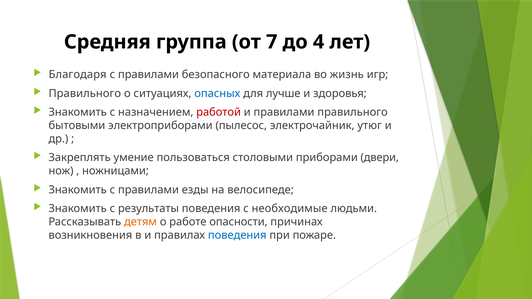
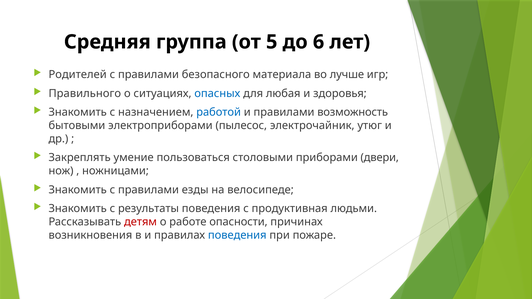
7: 7 -> 5
4: 4 -> 6
Благодаря: Благодаря -> Родителей
жизнь: жизнь -> лучше
лучше: лучше -> любая
работой colour: red -> blue
правилами правильного: правильного -> возможность
необходимые: необходимые -> продуктивная
детям colour: orange -> red
